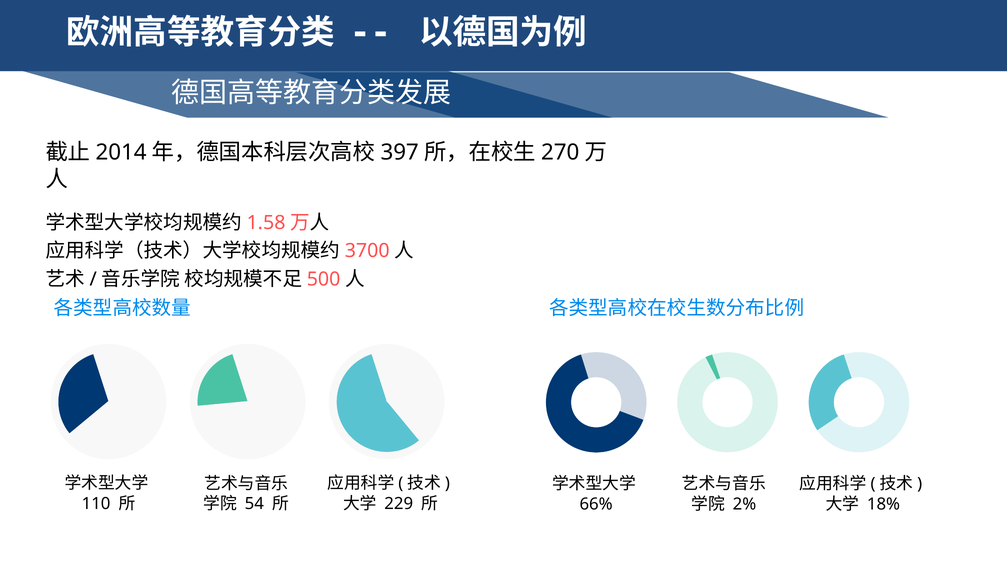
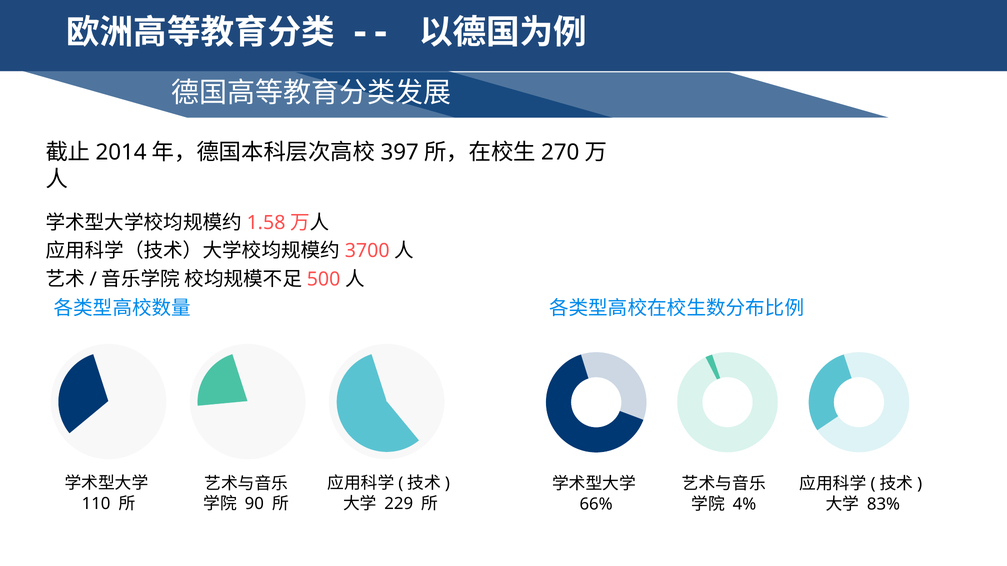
54: 54 -> 90
2%: 2% -> 4%
18%: 18% -> 83%
